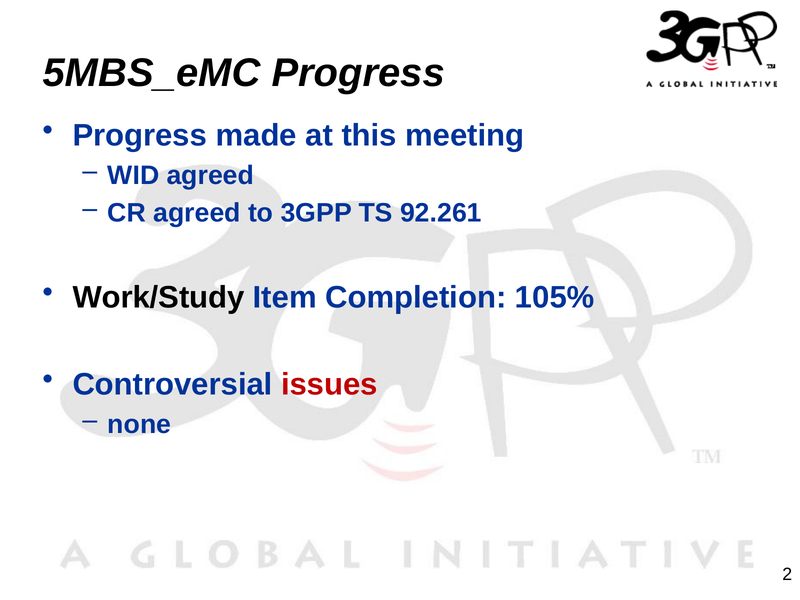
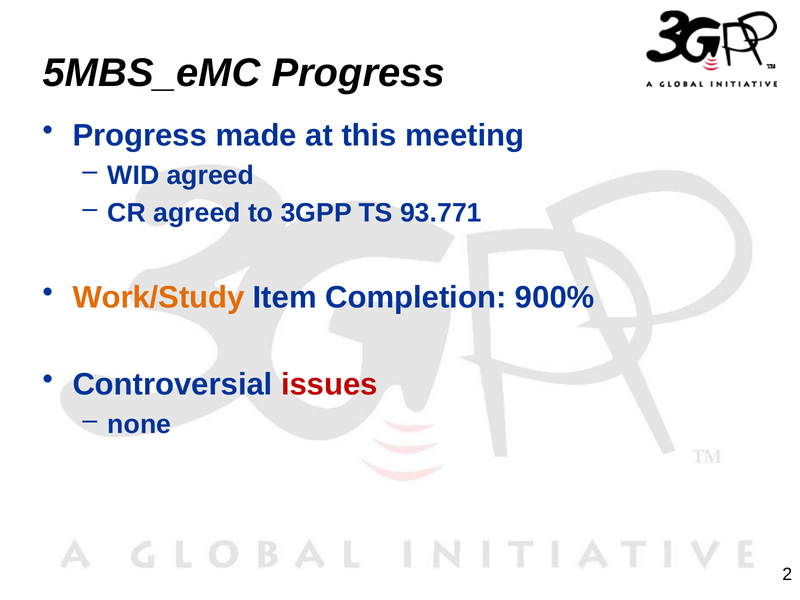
92.261: 92.261 -> 93.771
Work/Study colour: black -> orange
105%: 105% -> 900%
